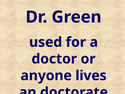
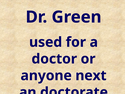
lives: lives -> next
